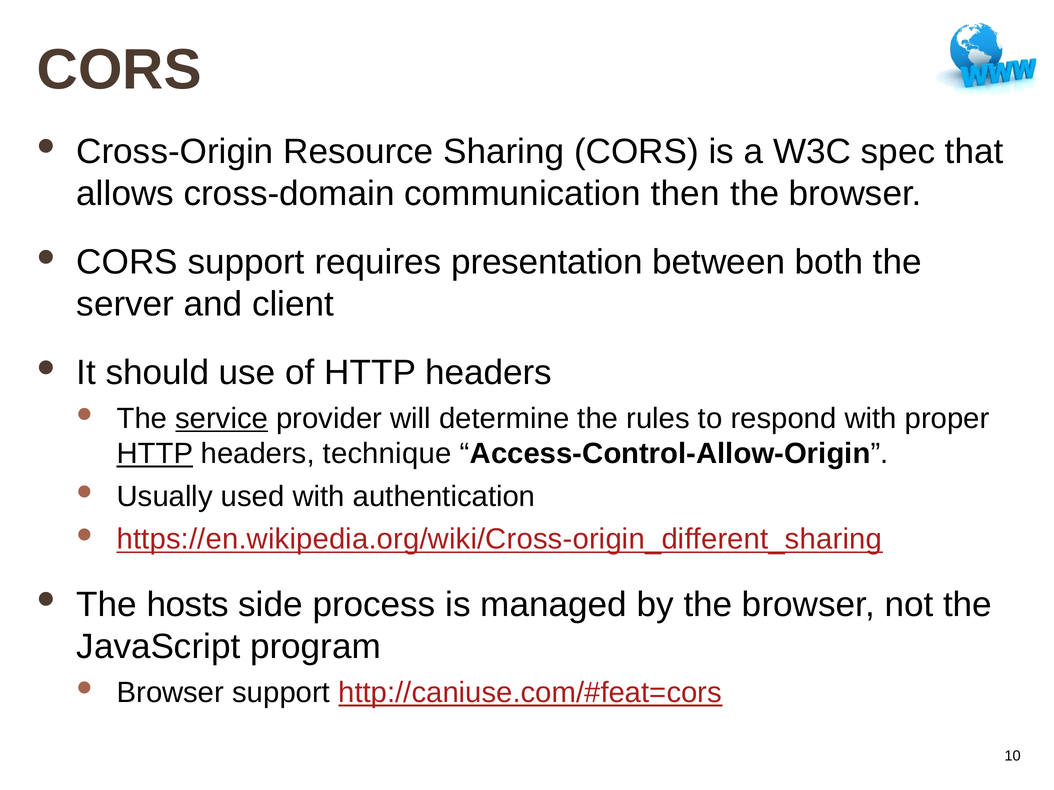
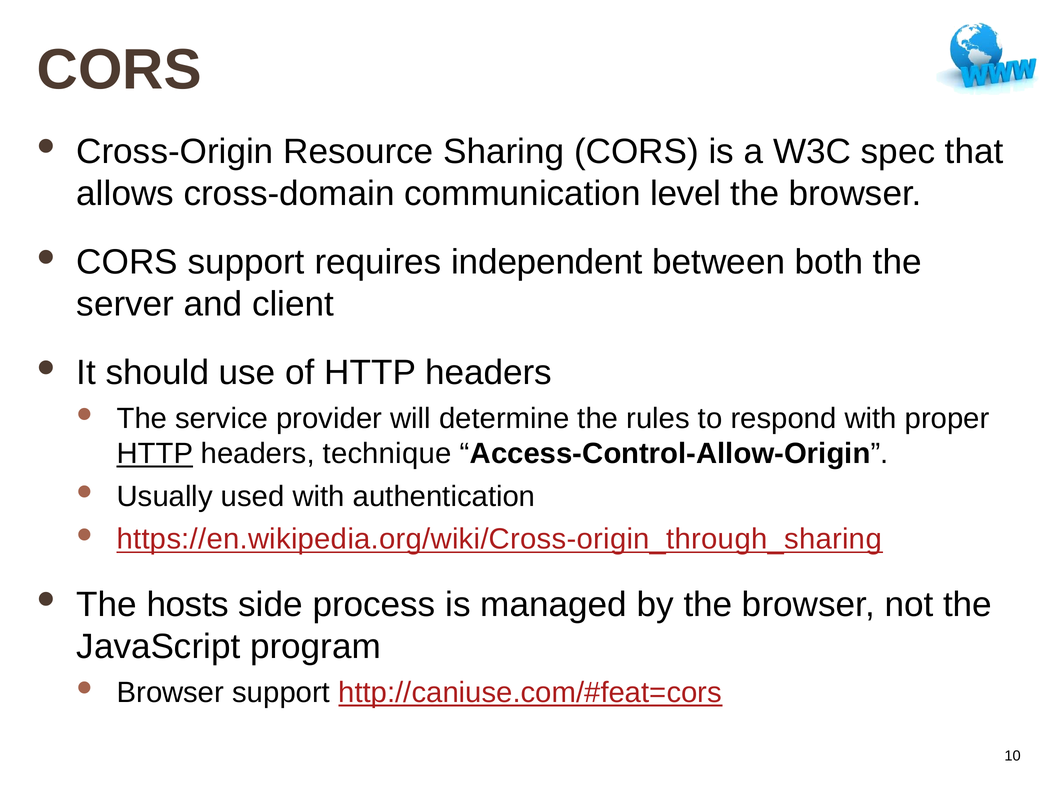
then: then -> level
presentation: presentation -> independent
service underline: present -> none
https://en.wikipedia.org/wiki/Cross-origin_different_sharing: https://en.wikipedia.org/wiki/Cross-origin_different_sharing -> https://en.wikipedia.org/wiki/Cross-origin_through_sharing
